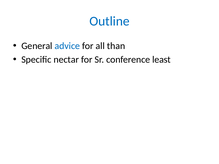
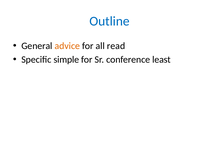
advice colour: blue -> orange
than: than -> read
nectar: nectar -> simple
